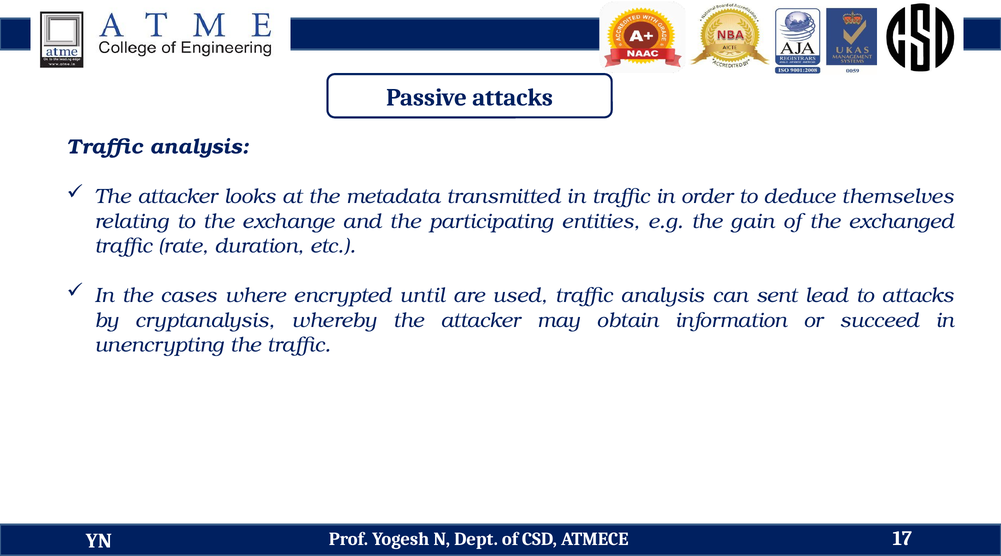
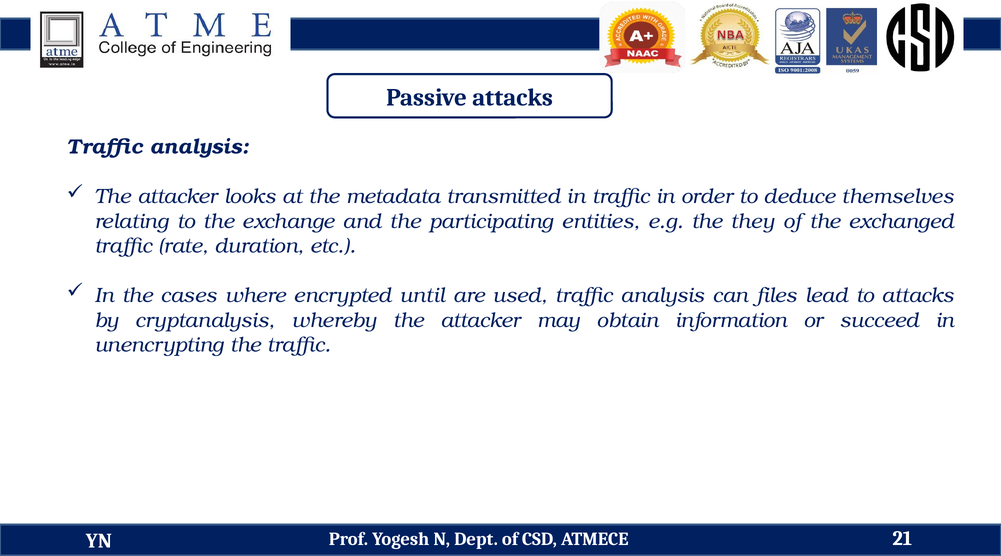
gain: gain -> they
sent: sent -> files
17: 17 -> 21
